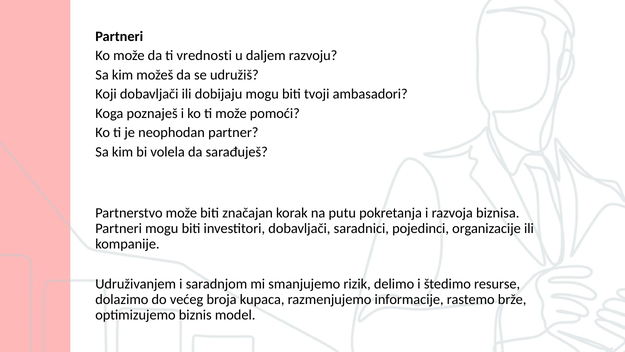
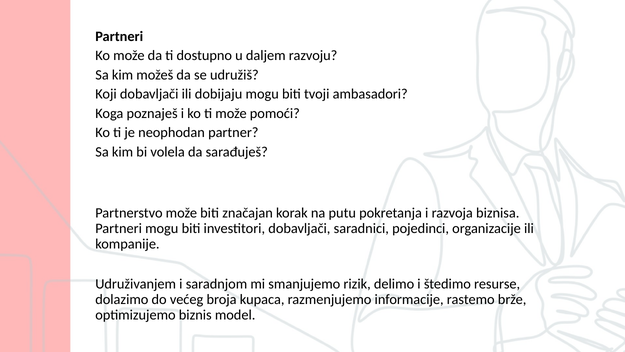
vrednosti: vrednosti -> dostupno
